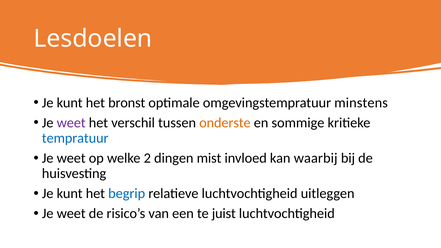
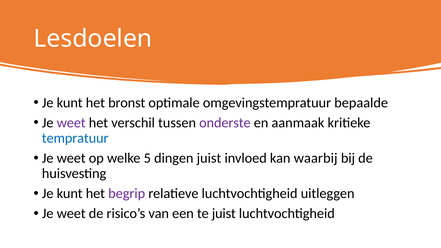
minstens: minstens -> bepaalde
onderste colour: orange -> purple
sommige: sommige -> aanmaak
2: 2 -> 5
dingen mist: mist -> juist
begrip colour: blue -> purple
